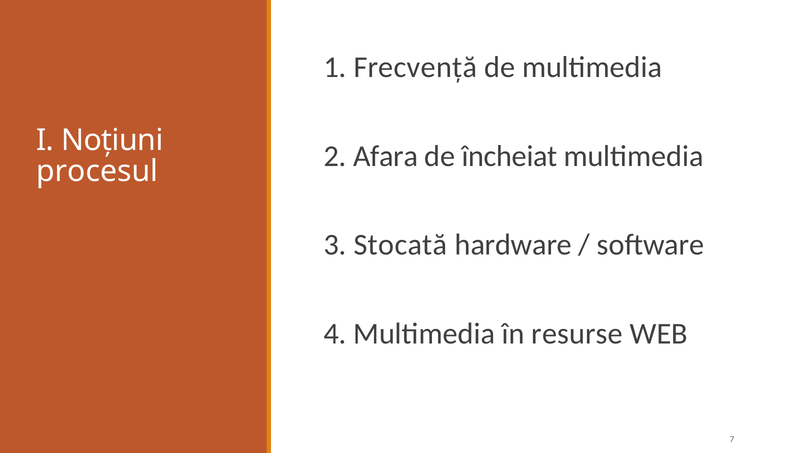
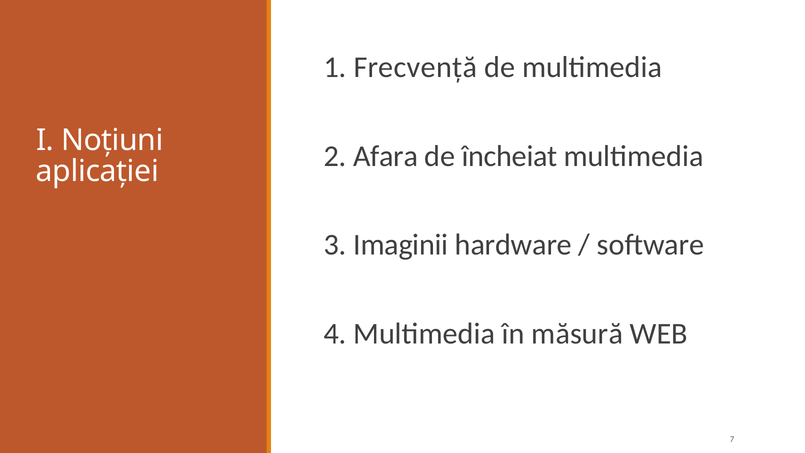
procesul: procesul -> aplicației
Stocată: Stocată -> Imaginii
resurse: resurse -> măsură
